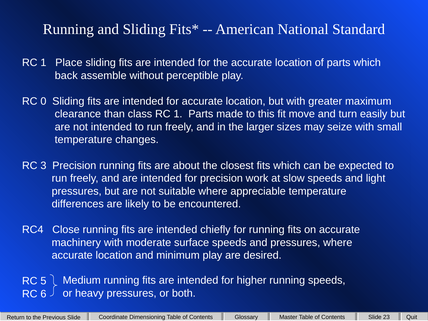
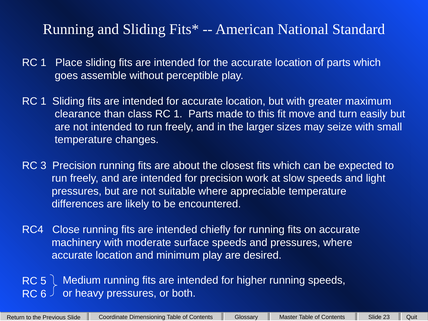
back: back -> goes
0 at (43, 101): 0 -> 1
